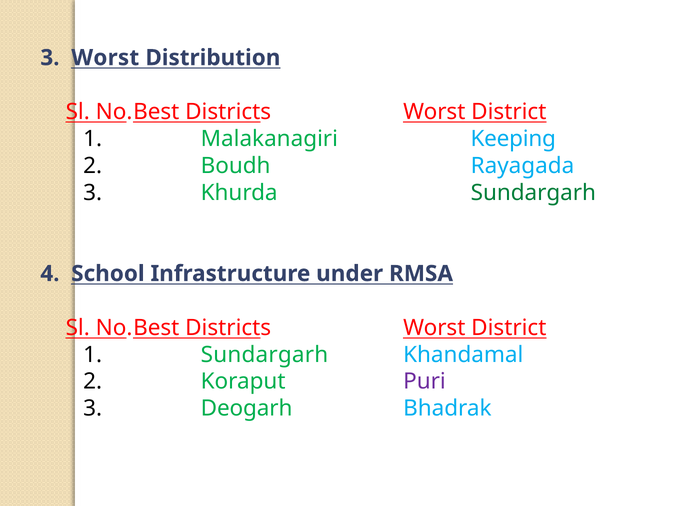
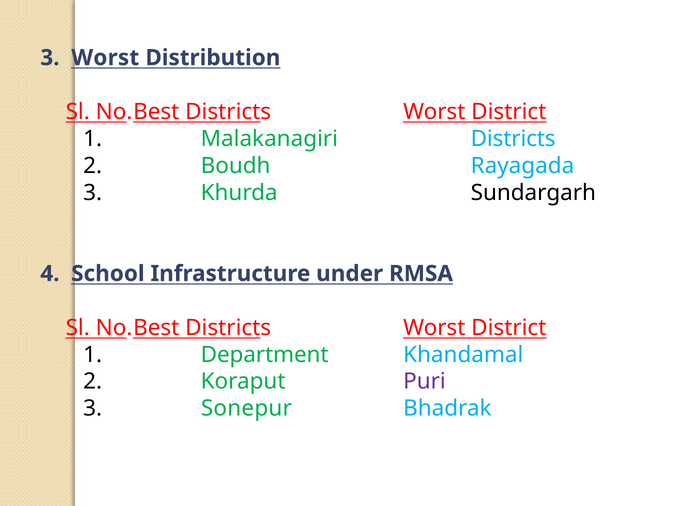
Malakanagiri Keeping: Keeping -> Districts
Sundargarh at (533, 193) colour: green -> black
1 Sundargarh: Sundargarh -> Department
Deogarh: Deogarh -> Sonepur
